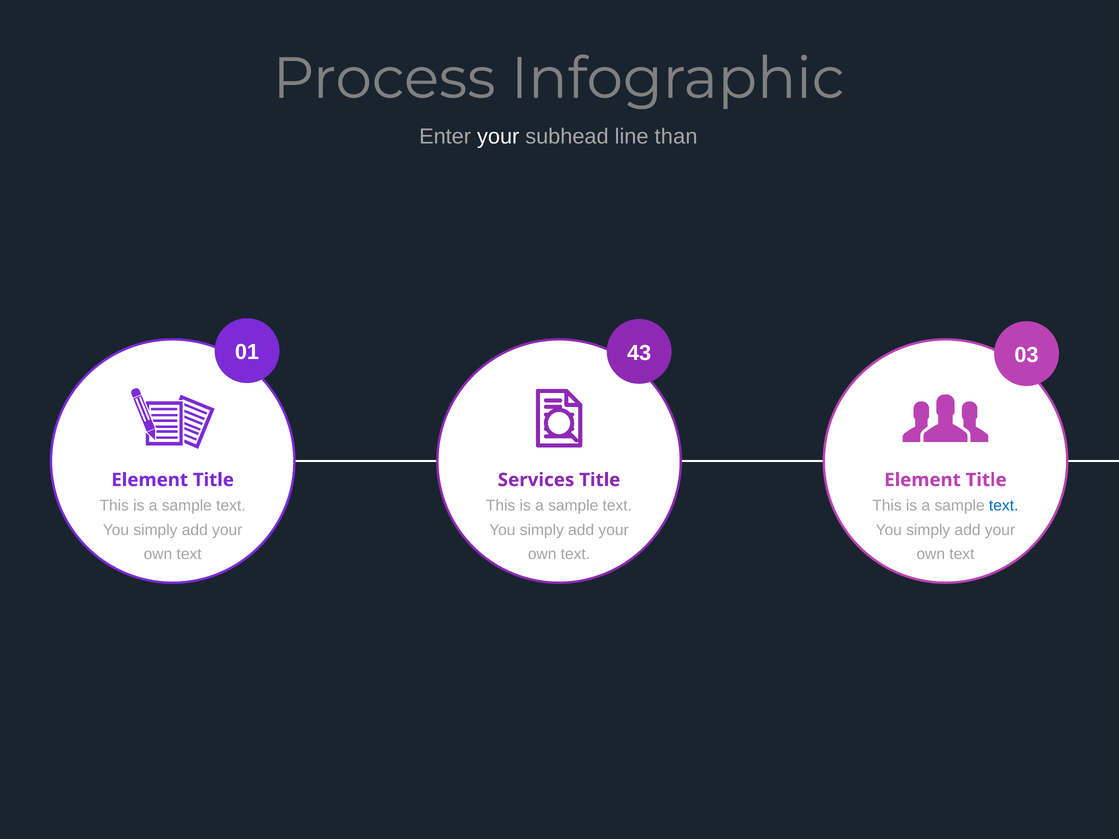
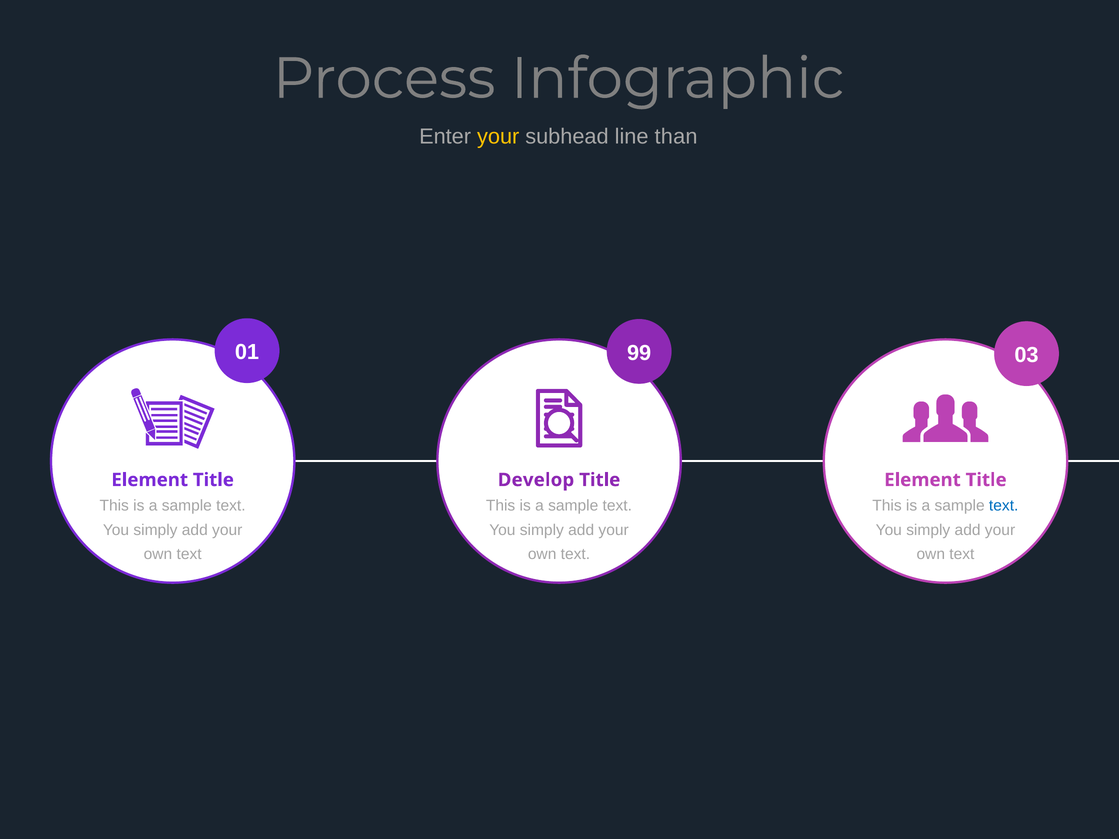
your at (498, 137) colour: white -> yellow
43: 43 -> 99
Services: Services -> Develop
